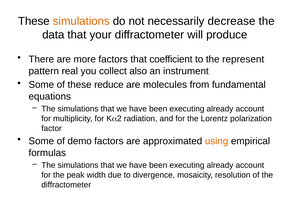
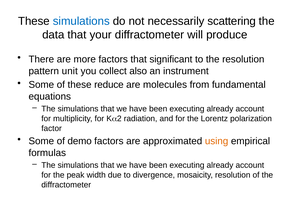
simulations at (81, 21) colour: orange -> blue
decrease: decrease -> scattering
coefficient: coefficient -> significant
the represent: represent -> resolution
real: real -> unit
